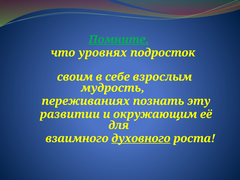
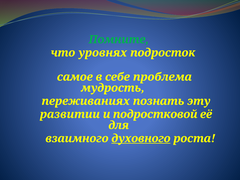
Помните underline: present -> none
своим: своим -> самое
взрослым: взрослым -> проблема
окружающим: окружающим -> подростковой
